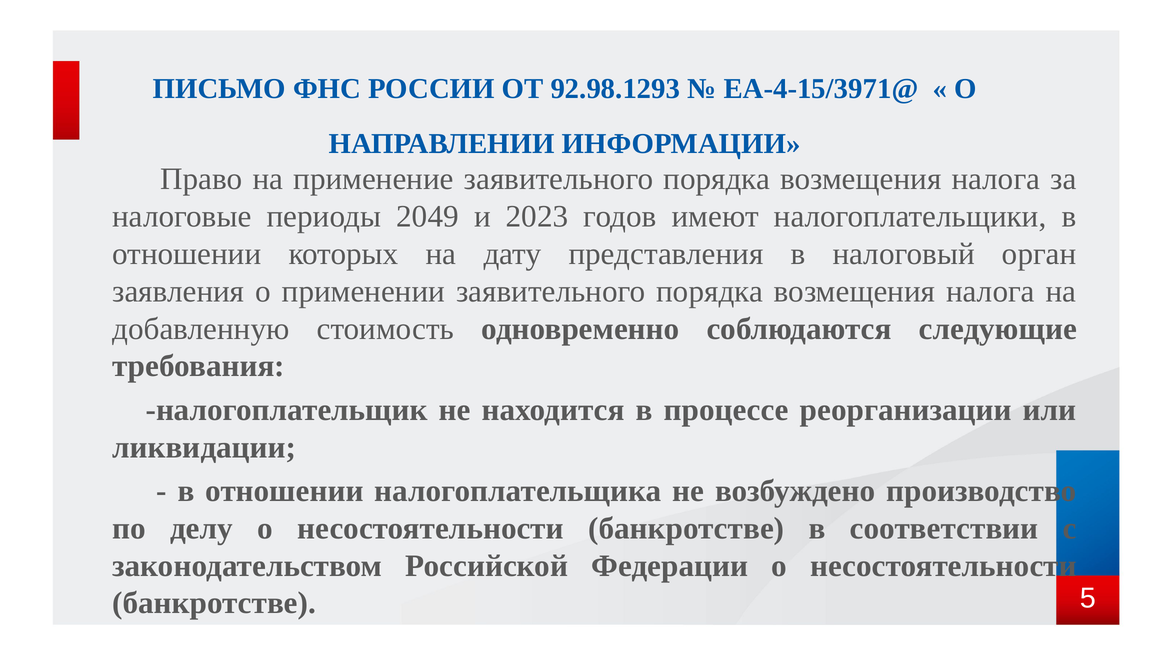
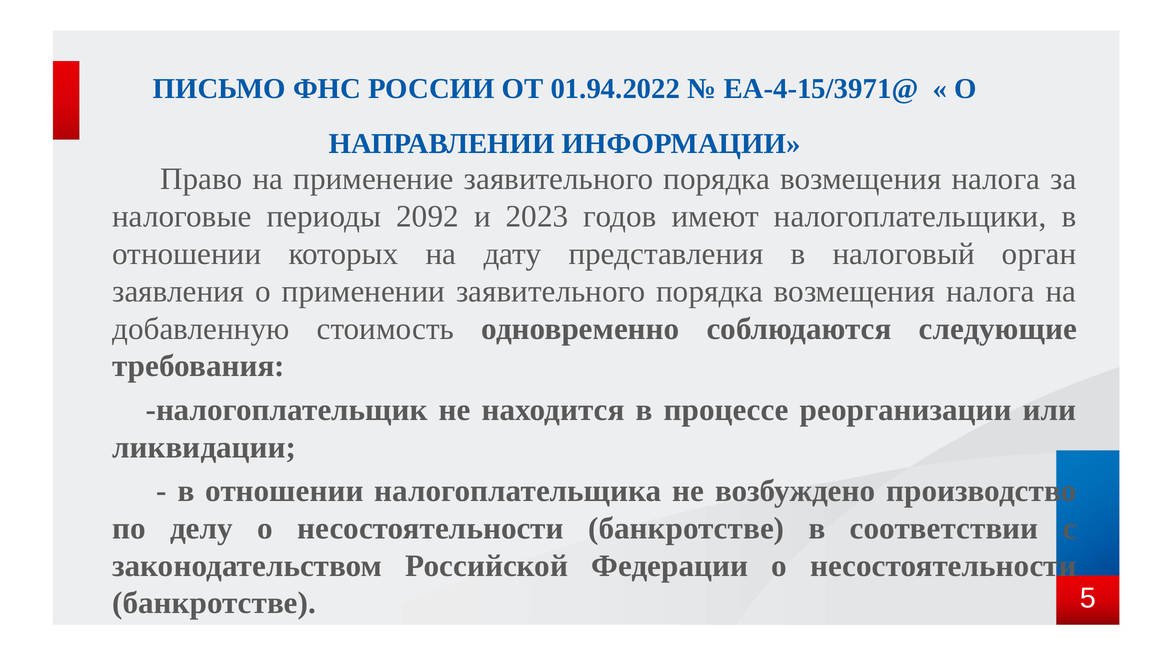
92.98.1293: 92.98.1293 -> 01.94.2022
2049: 2049 -> 2092
